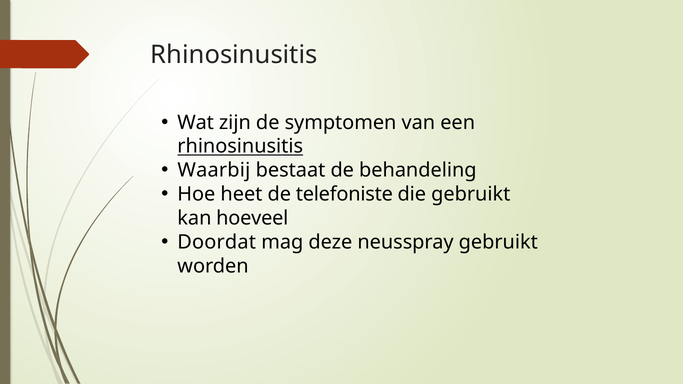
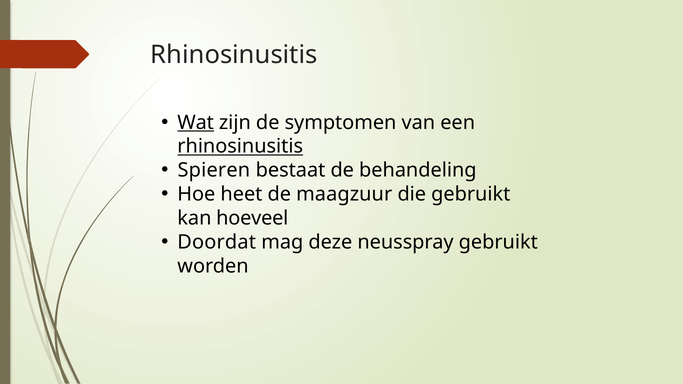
Wat underline: none -> present
Waarbij: Waarbij -> Spieren
telefoniste: telefoniste -> maagzuur
